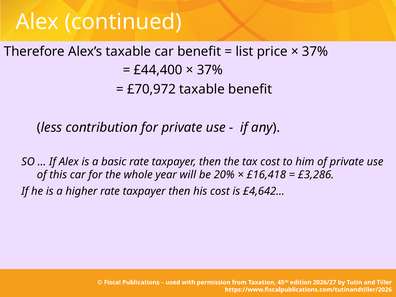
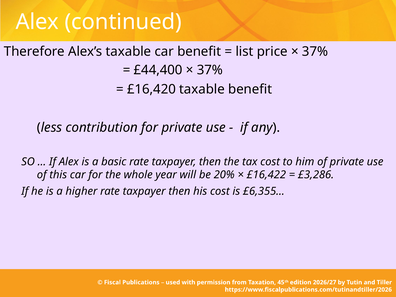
£70,972: £70,972 -> £16,420
£16,418: £16,418 -> £16,422
£4,642…: £4,642… -> £6,355…
